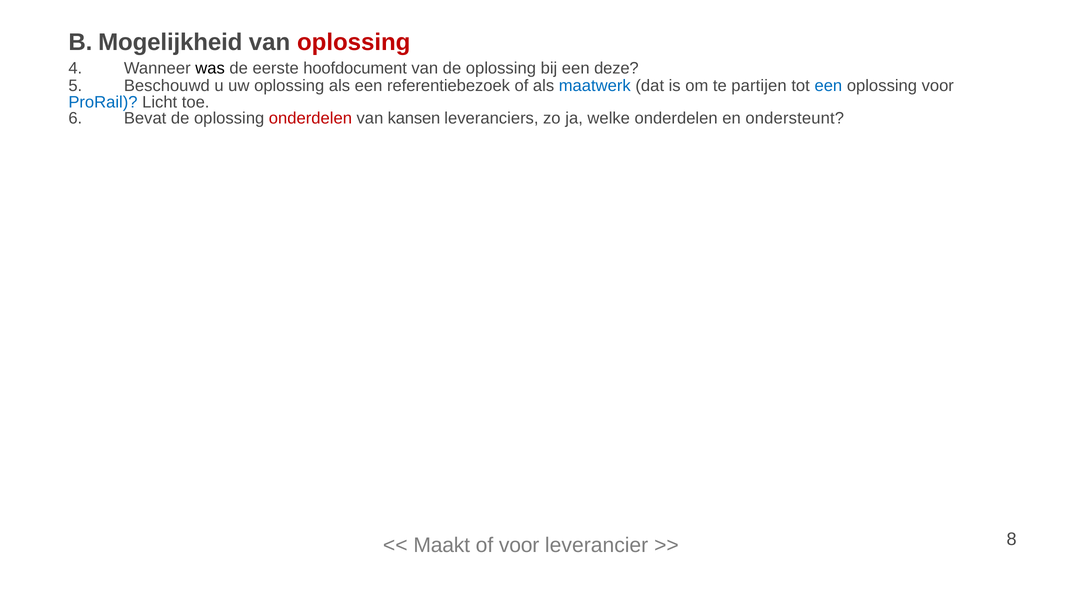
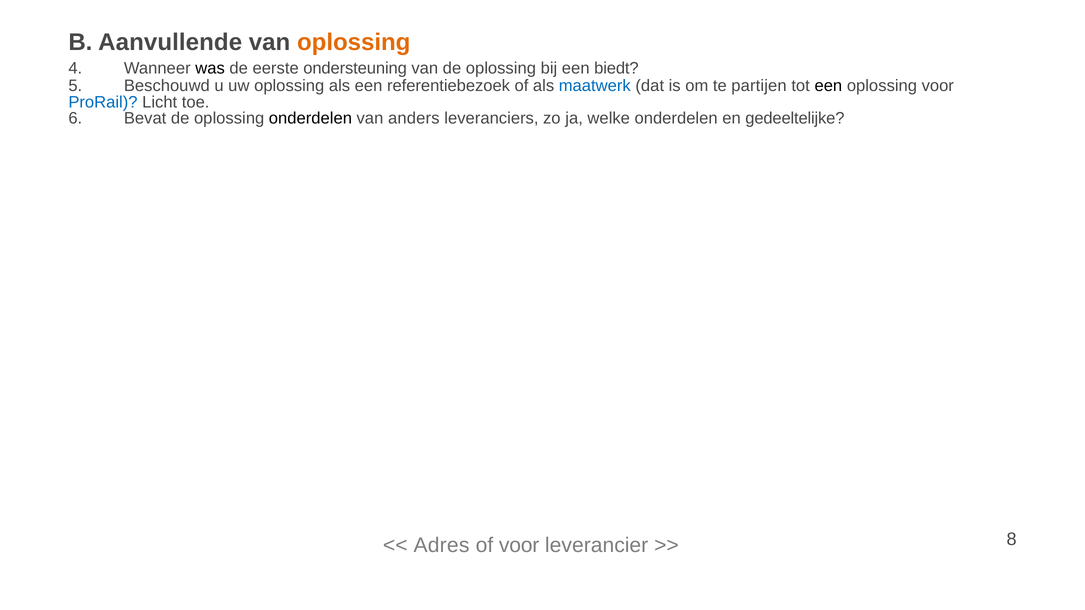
Mogelijkheid: Mogelijkheid -> Aanvullende
oplossing at (354, 43) colour: red -> orange
hoofdocument: hoofdocument -> ondersteuning
deze: deze -> biedt
een at (828, 86) colour: blue -> black
onderdelen at (310, 118) colour: red -> black
kansen: kansen -> anders
ondersteunt: ondersteunt -> gedeeltelijke
Maakt: Maakt -> Adres
